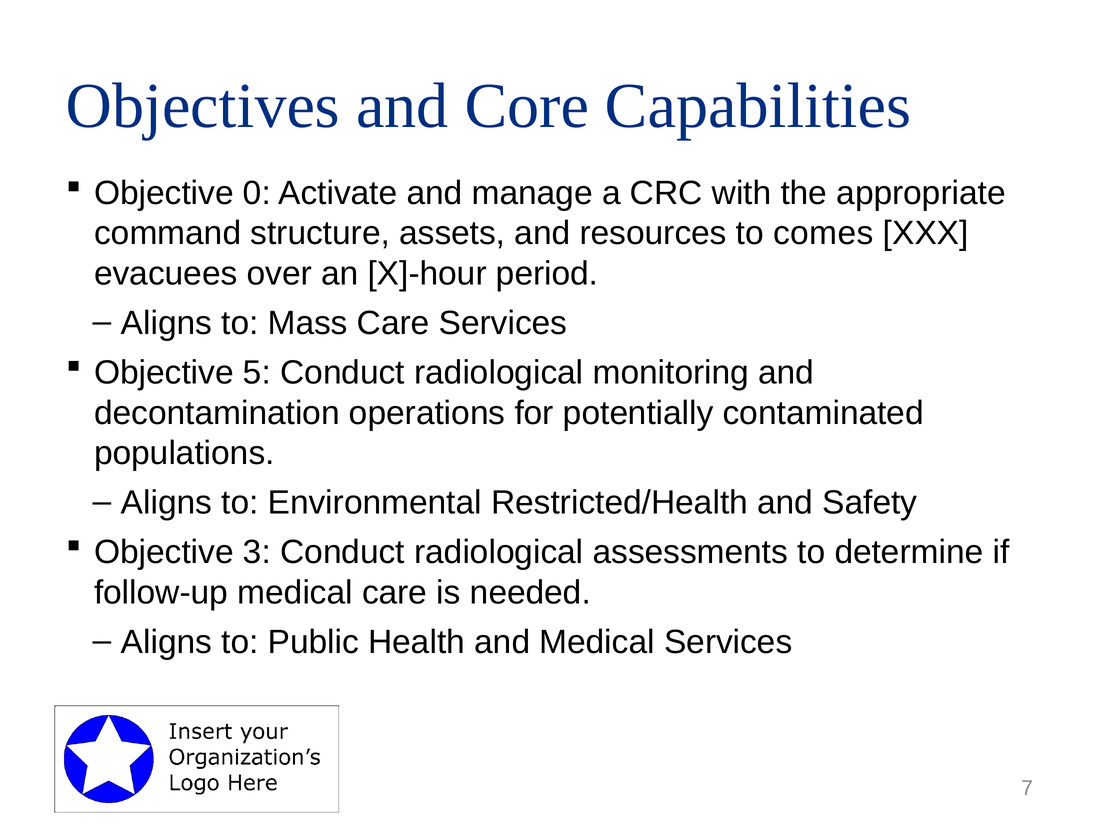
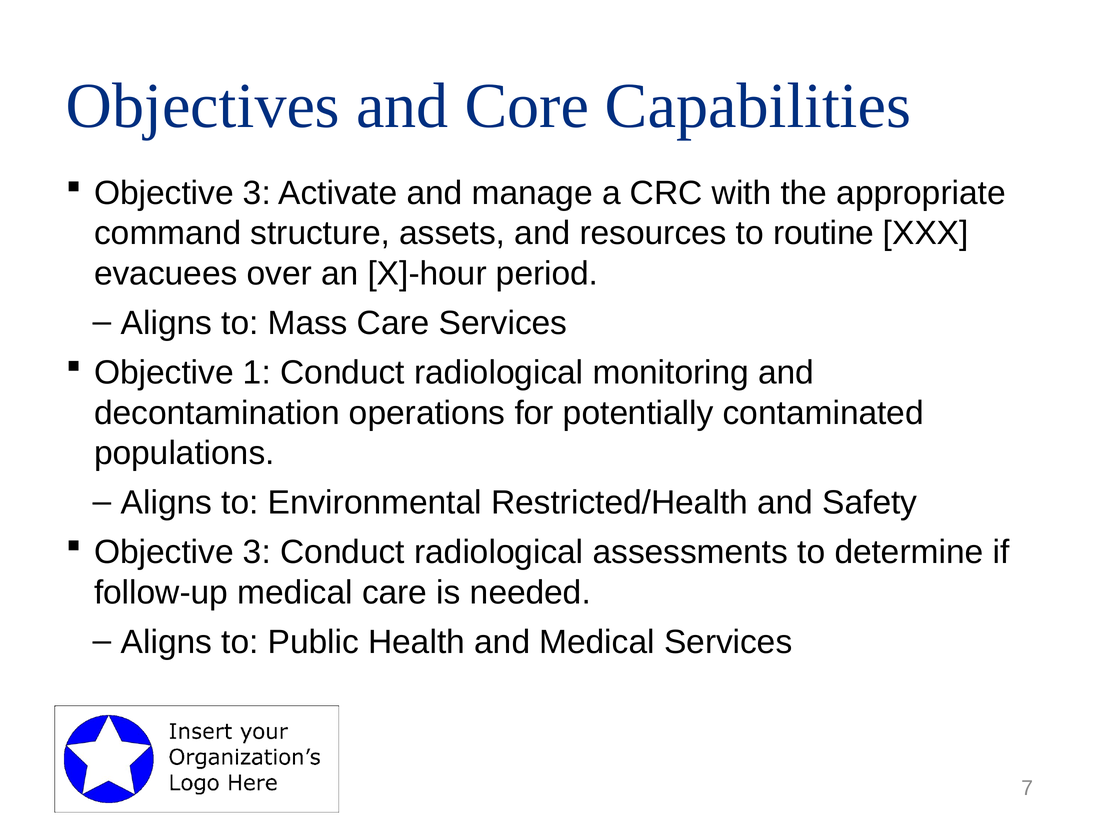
0 at (257, 193): 0 -> 3
comes: comes -> routine
5: 5 -> 1
